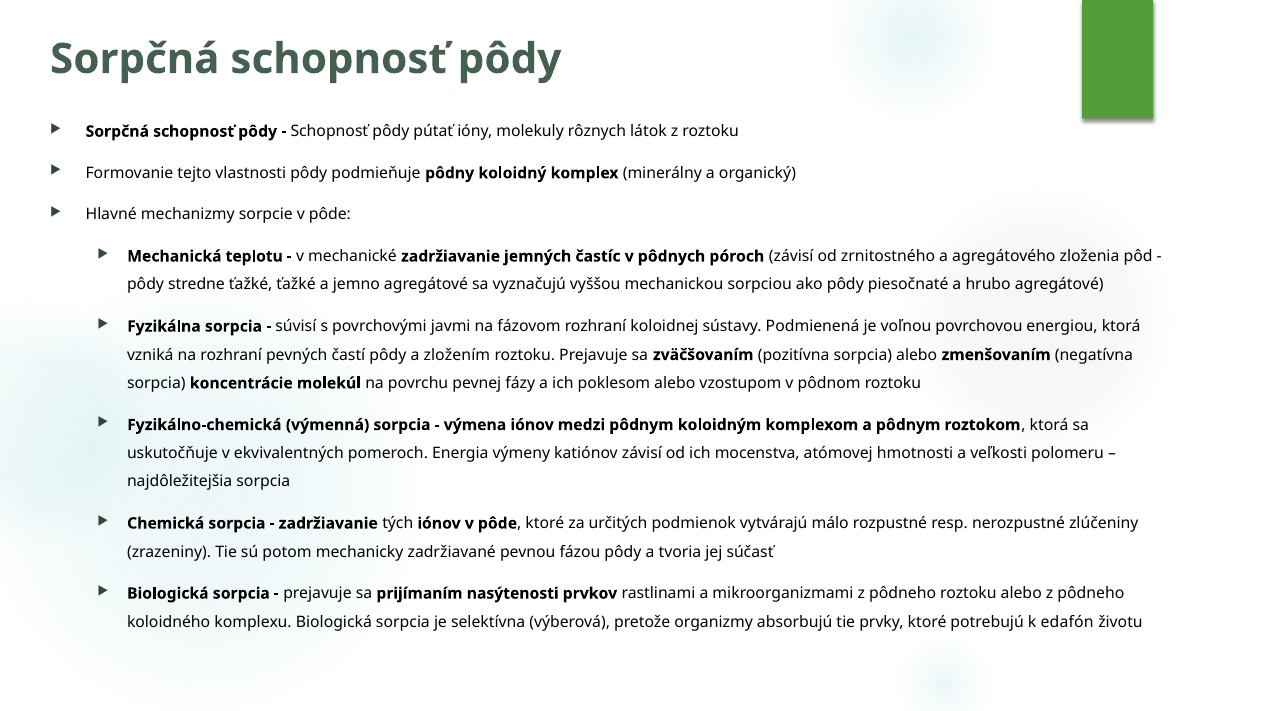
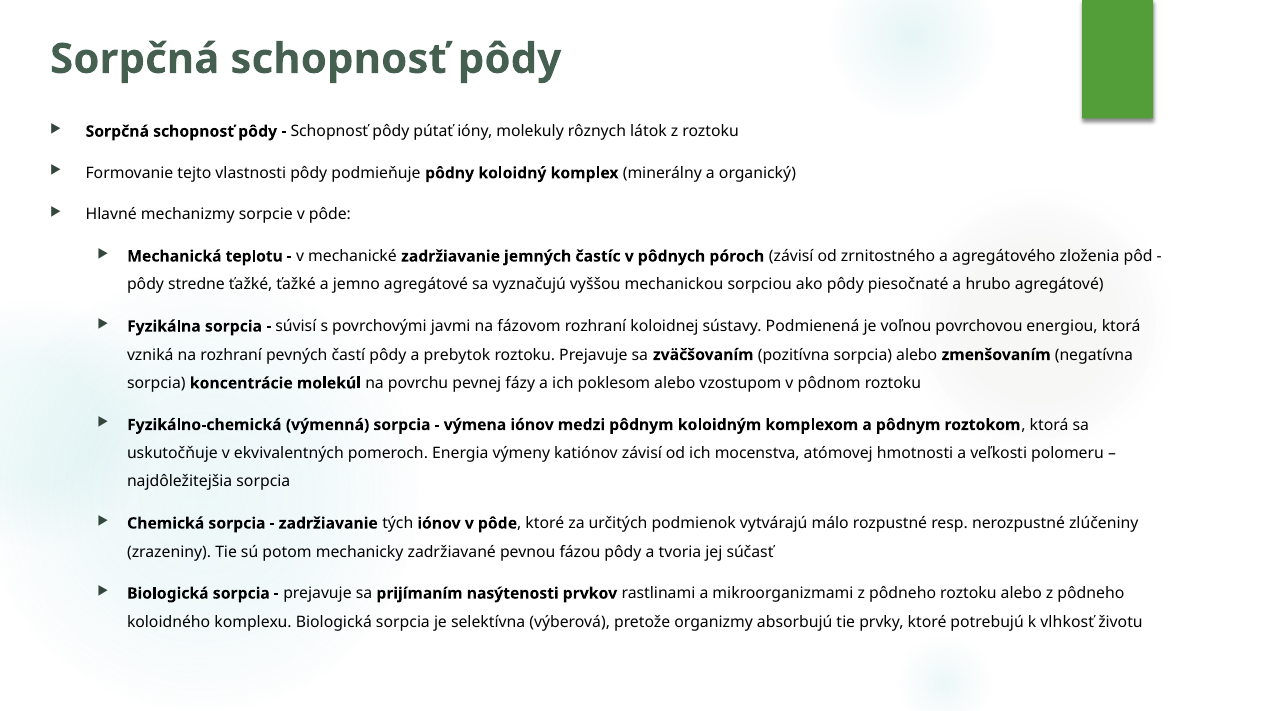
zložením: zložením -> prebytok
edafón: edafón -> vlhkosť
